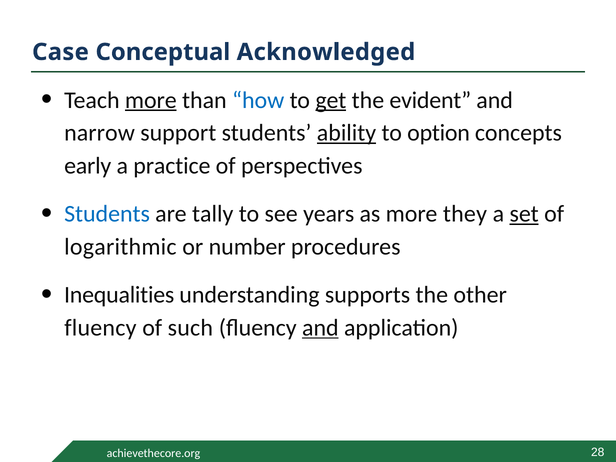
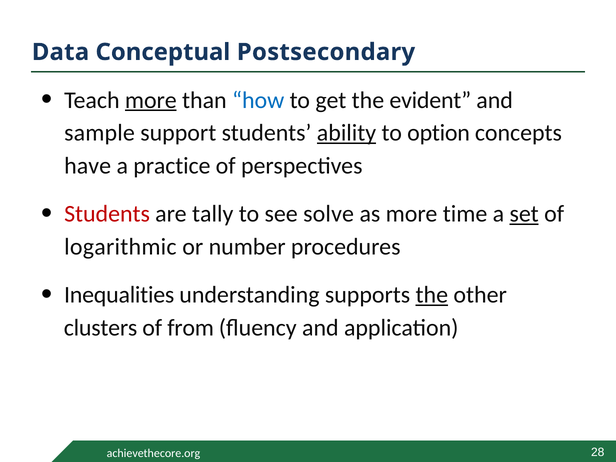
Case: Case -> Data
Acknowledged: Acknowledged -> Postsecondary
get underline: present -> none
narrow: narrow -> sample
early: early -> have
Students at (107, 214) colour: blue -> red
years: years -> solve
they: they -> time
the at (432, 295) underline: none -> present
fluency at (100, 328): fluency -> clusters
such: such -> from
and at (320, 328) underline: present -> none
